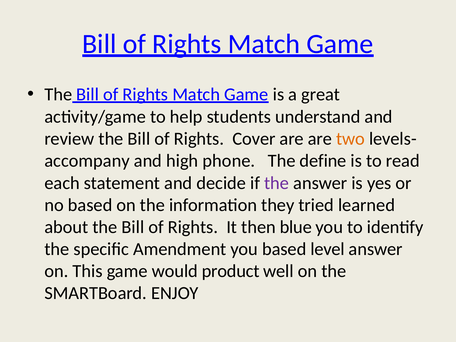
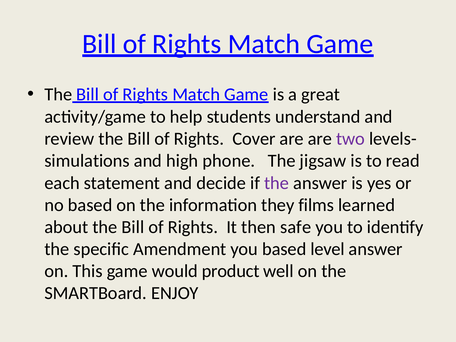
two colour: orange -> purple
accompany: accompany -> simulations
define: define -> jigsaw
tried: tried -> films
blue: blue -> safe
